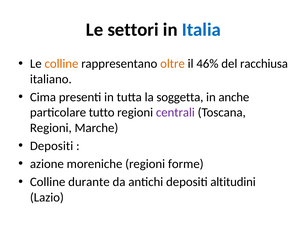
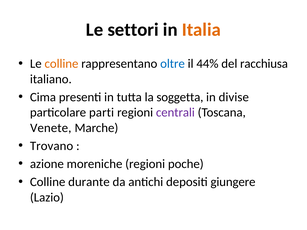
Italia colour: blue -> orange
oltre colour: orange -> blue
46%: 46% -> 44%
anche: anche -> divise
tutto: tutto -> parti
Regioni at (51, 128): Regioni -> Venete
Depositi at (52, 146): Depositi -> Trovano
forme: forme -> poche
altitudini: altitudini -> giungere
